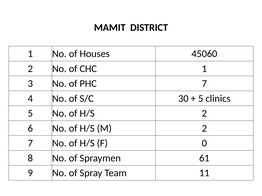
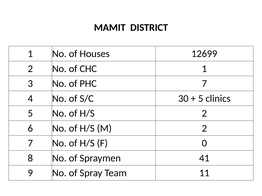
45060: 45060 -> 12699
61: 61 -> 41
